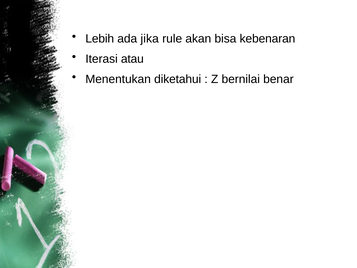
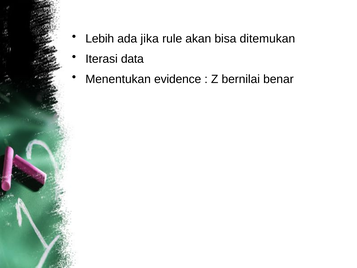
kebenaran: kebenaran -> ditemukan
atau: atau -> data
diketahui: diketahui -> evidence
